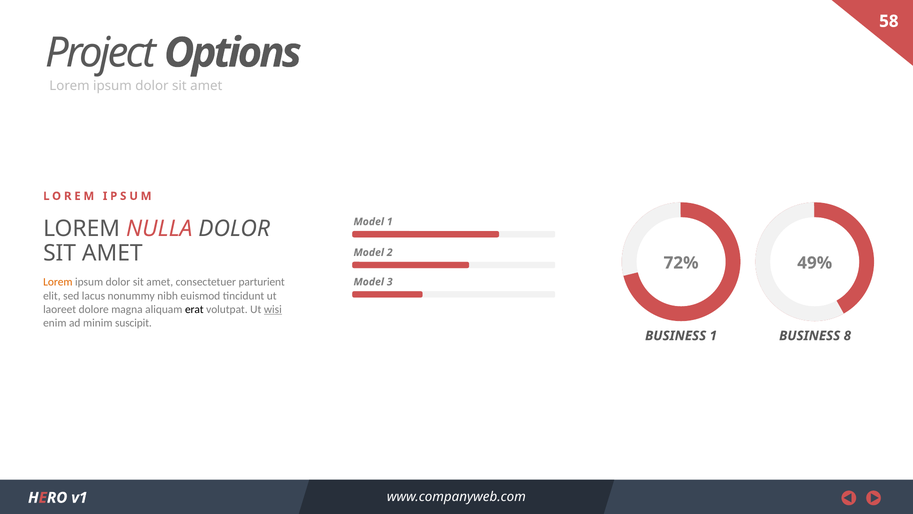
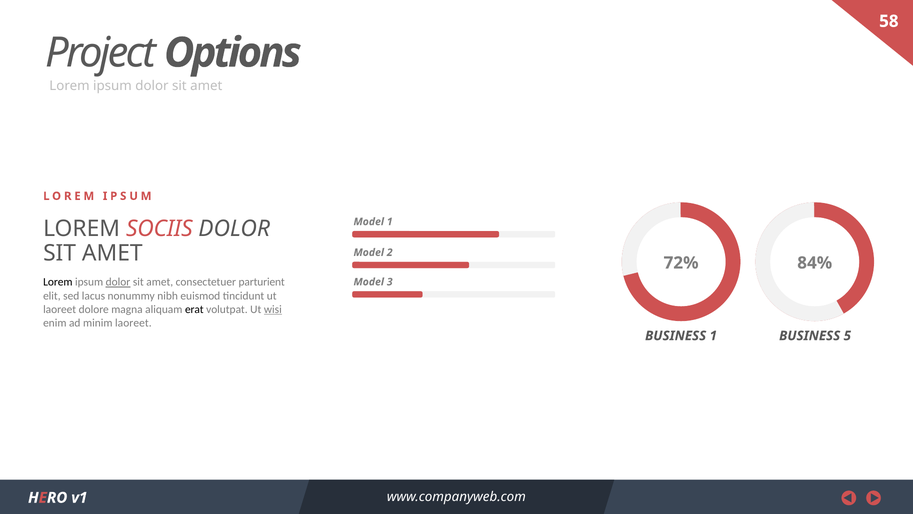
NULLA: NULLA -> SOCIIS
49%: 49% -> 84%
Lorem at (58, 282) colour: orange -> black
dolor at (118, 282) underline: none -> present
minim suscipit: suscipit -> laoreet
8: 8 -> 5
